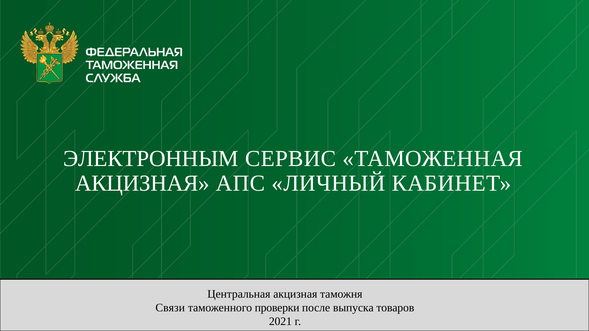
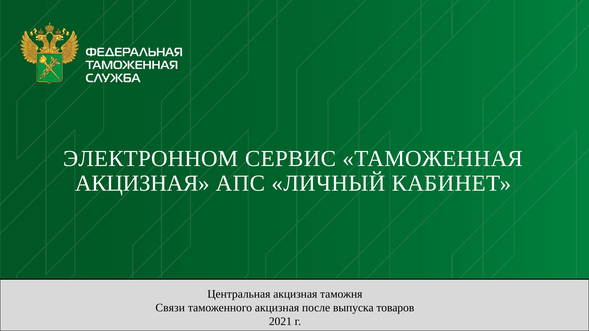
ЭЛЕКТРОННЫМ: ЭЛЕКТРОННЫМ -> ЭЛЕКТРОННОМ
таможенного проверки: проверки -> акцизная
